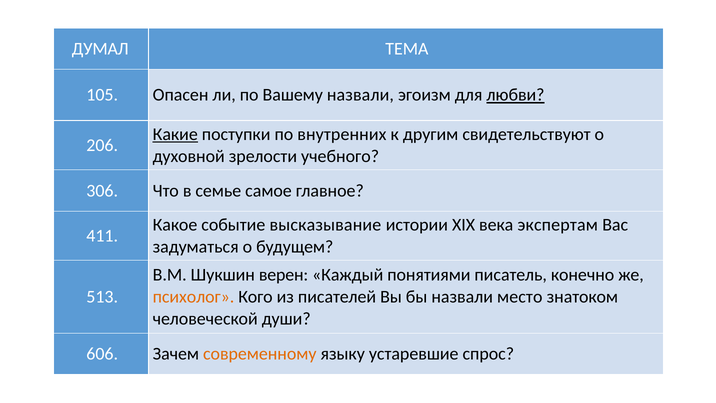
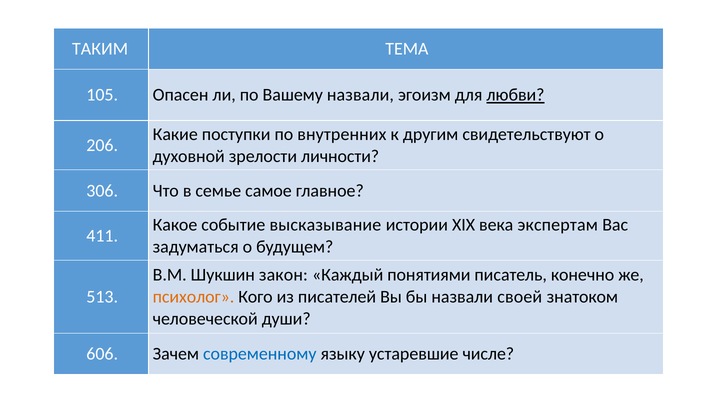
ДУМАЛ: ДУМАЛ -> ТАКИМ
Какие underline: present -> none
учебного: учебного -> личности
верен: верен -> закон
место: место -> своей
современному colour: orange -> blue
спрос: спрос -> числе
